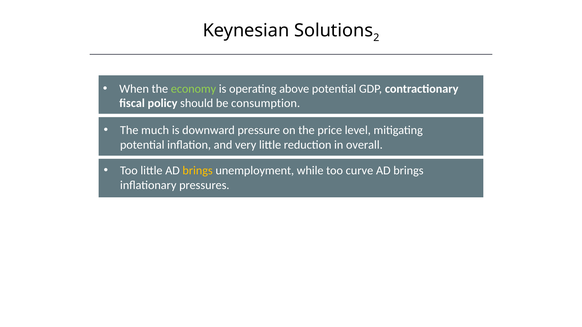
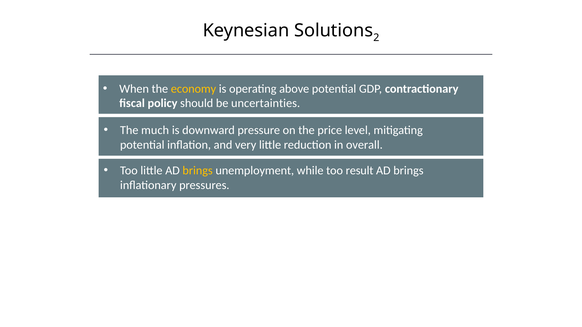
economy colour: light green -> yellow
consumption: consumption -> uncertainties
curve: curve -> result
